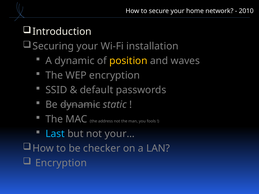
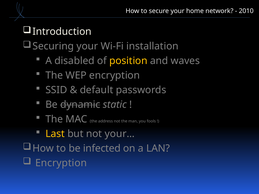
A dynamic: dynamic -> disabled
Last colour: light blue -> yellow
checker: checker -> infected
